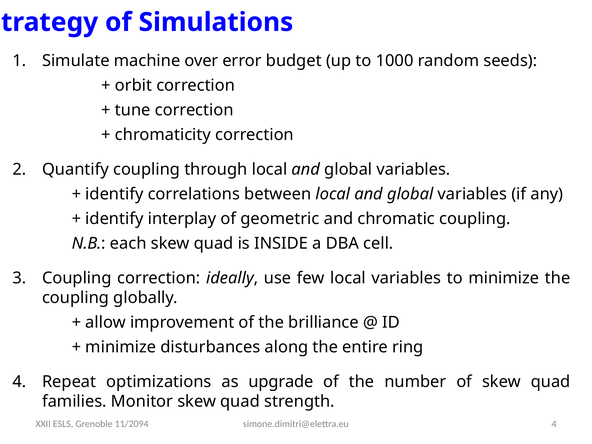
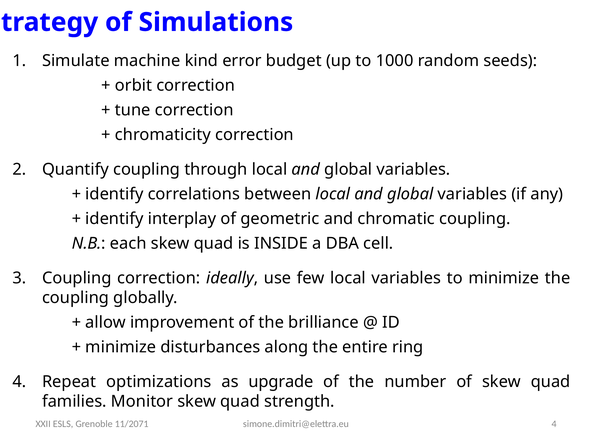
over: over -> kind
11/2094: 11/2094 -> 11/2071
